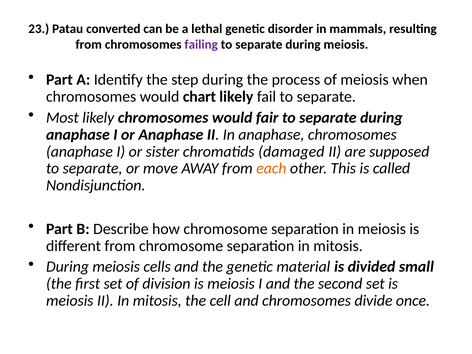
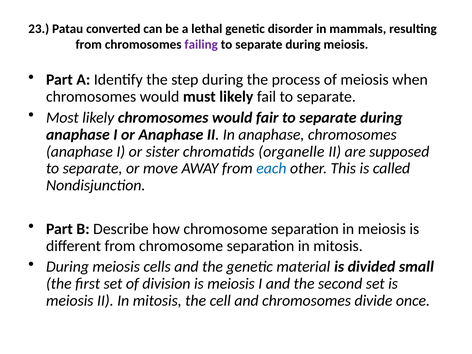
chart: chart -> must
damaged: damaged -> organelle
each colour: orange -> blue
